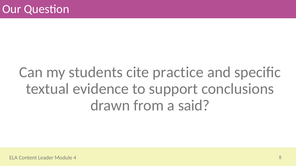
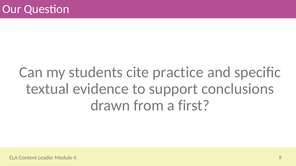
said: said -> first
